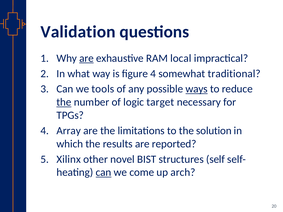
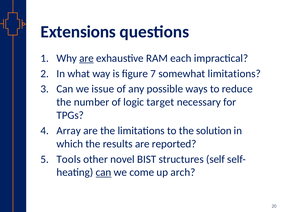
Validation: Validation -> Extensions
local: local -> each
figure 4: 4 -> 7
somewhat traditional: traditional -> limitations
tools: tools -> issue
ways underline: present -> none
the at (64, 102) underline: present -> none
Xilinx: Xilinx -> Tools
